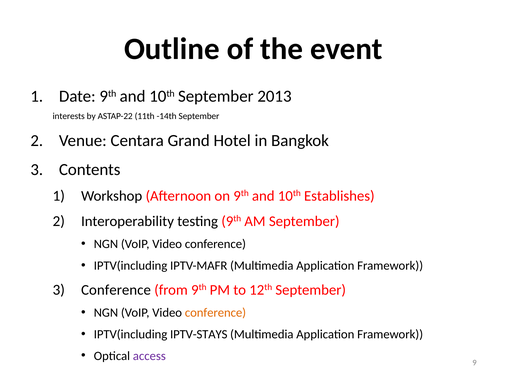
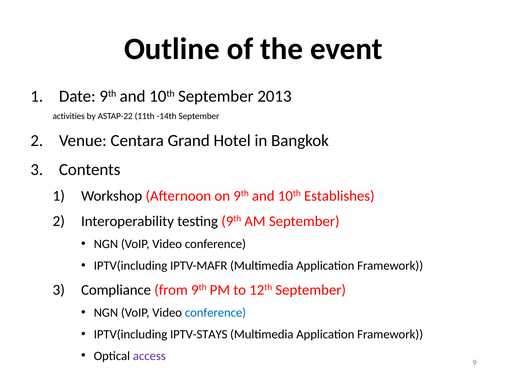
interests: interests -> activities
Conference at (116, 290): Conference -> Compliance
conference at (215, 313) colour: orange -> blue
